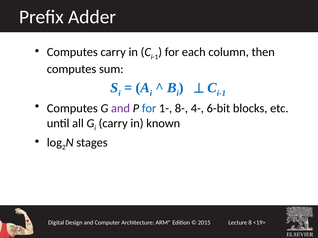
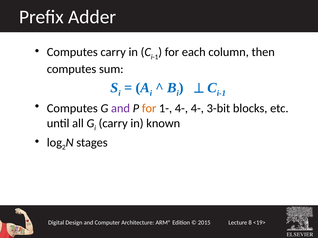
for at (149, 109) colour: blue -> orange
1- 8-: 8- -> 4-
6-bit: 6-bit -> 3-bit
